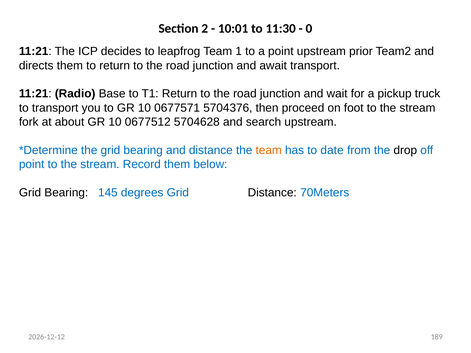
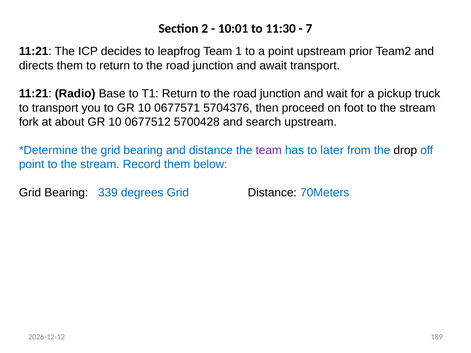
0: 0 -> 7
5704628: 5704628 -> 5700428
team at (269, 150) colour: orange -> purple
date: date -> later
145: 145 -> 339
